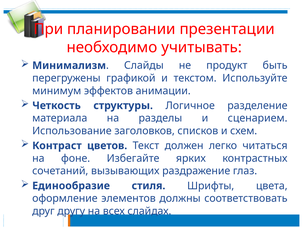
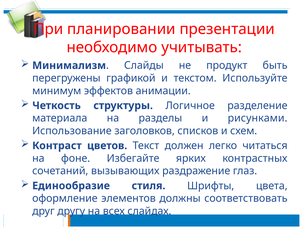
сценарием: сценарием -> рисунками
